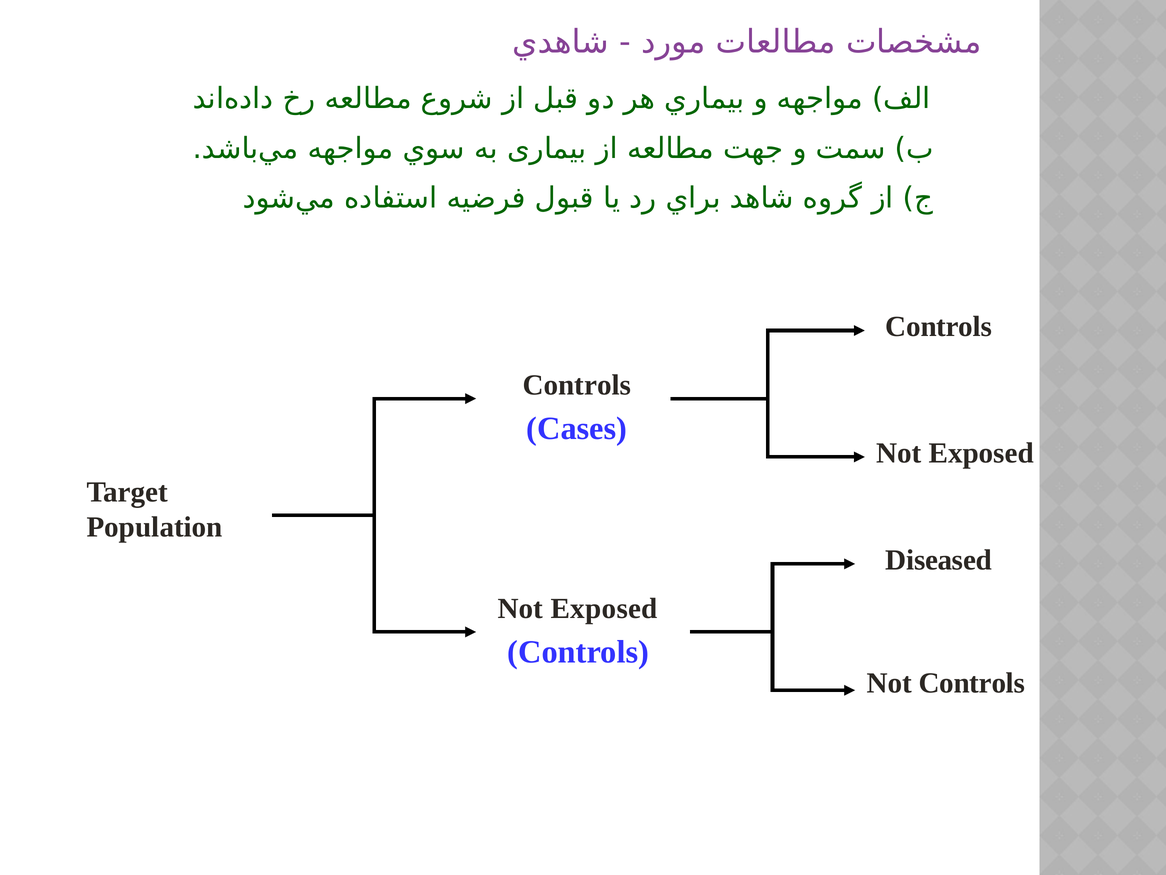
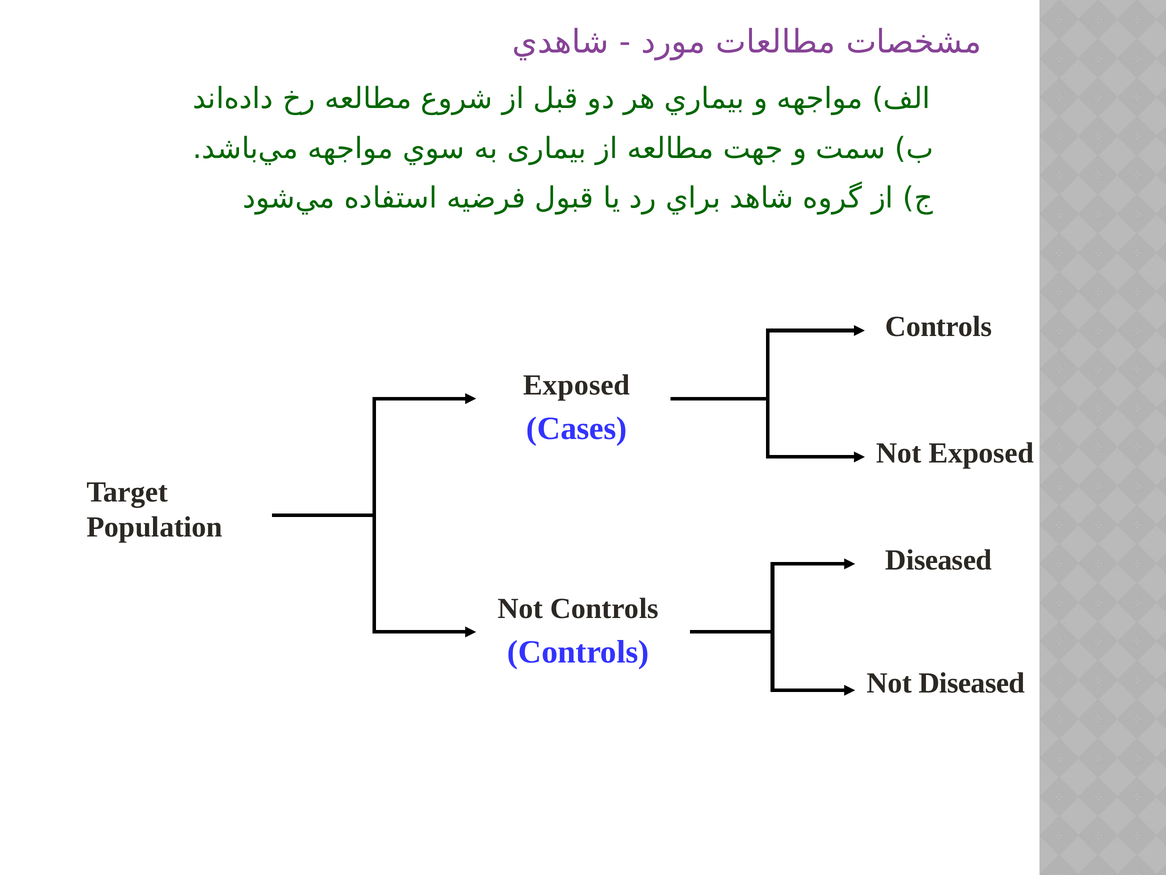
Controls at (577, 385): Controls -> Exposed
Exposed at (604, 608): Exposed -> Controls
Not Controls: Controls -> Diseased
